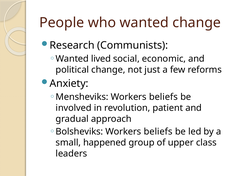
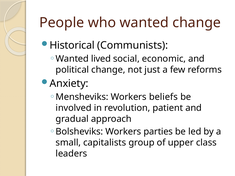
Research: Research -> Historical
Bolsheviks Workers beliefs: beliefs -> parties
happened: happened -> capitalists
